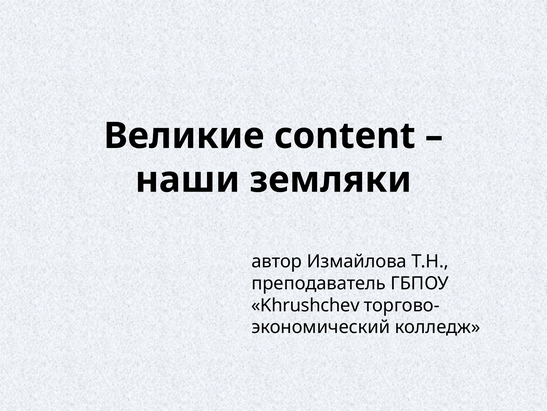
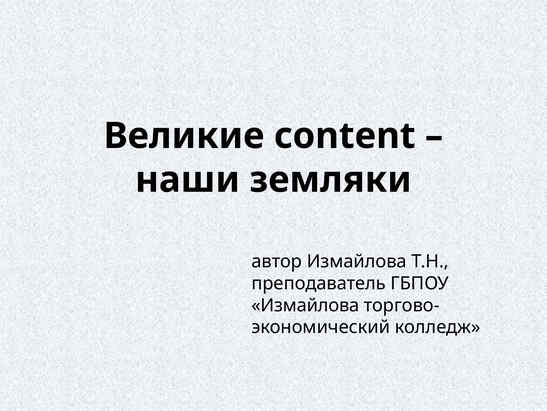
Khrushchev at (305, 305): Khrushchev -> Измайлова
